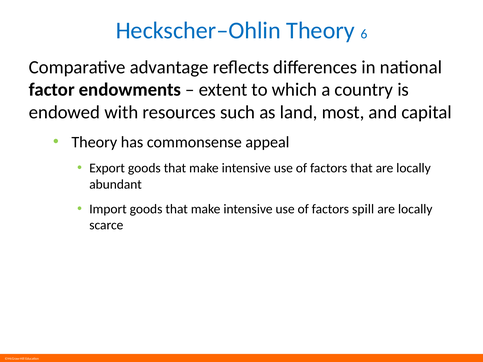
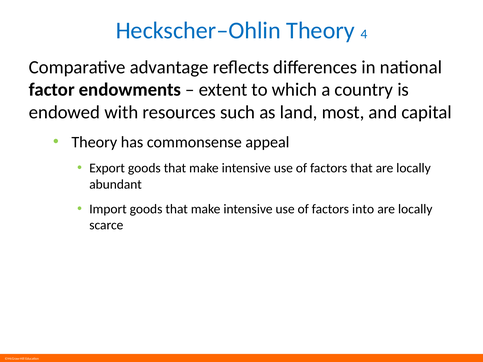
6: 6 -> 4
spill: spill -> into
